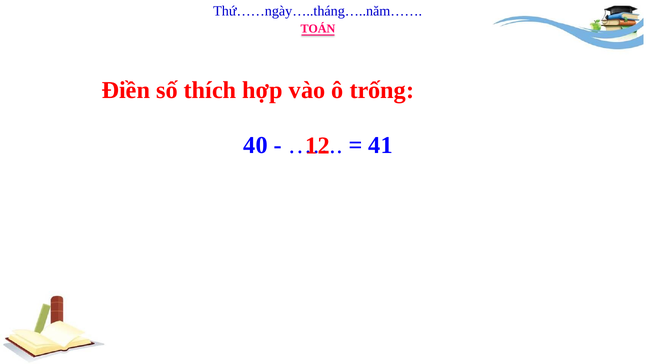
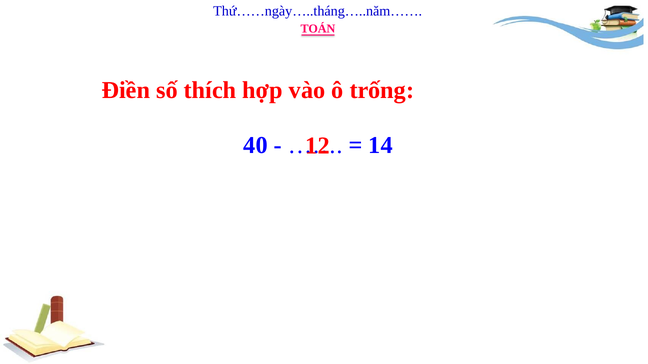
41: 41 -> 14
